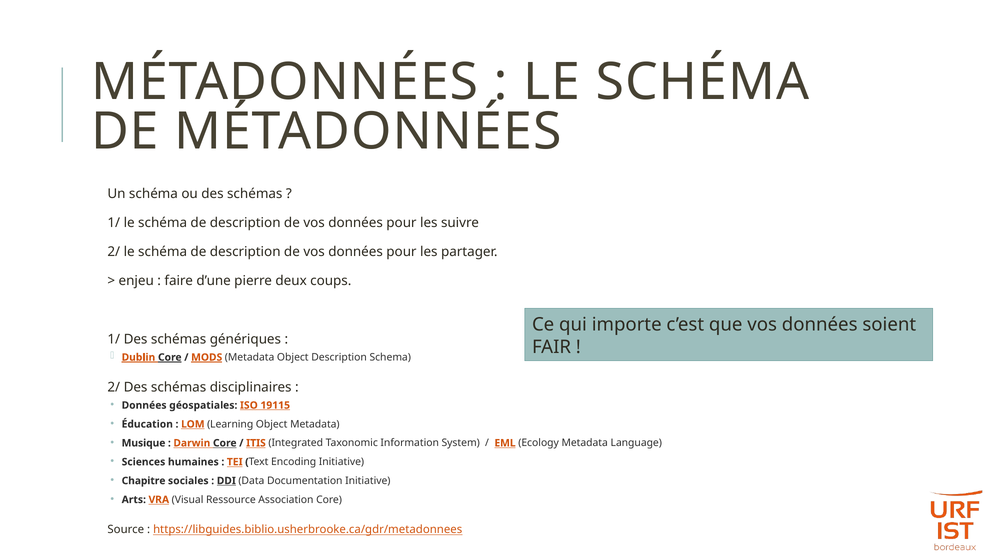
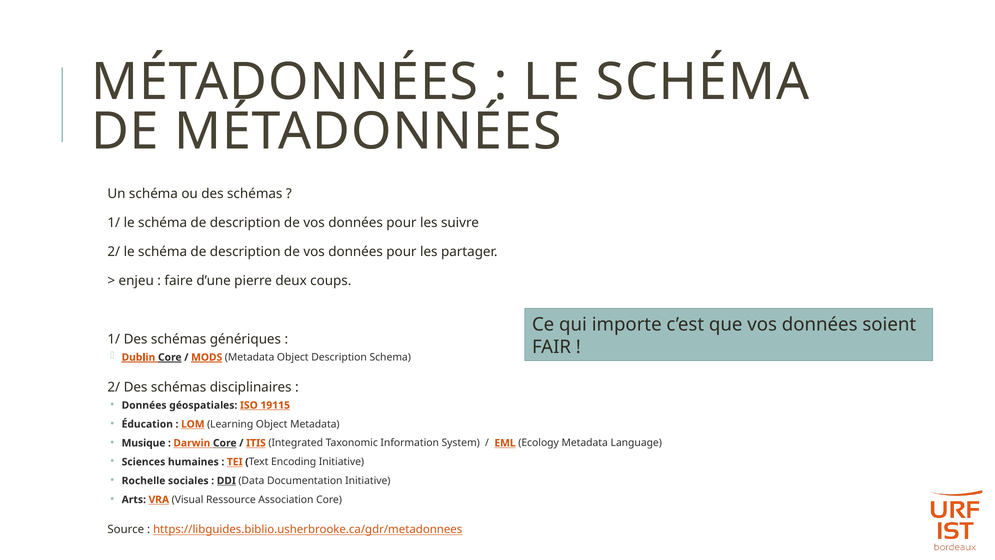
Chapitre: Chapitre -> Rochelle
